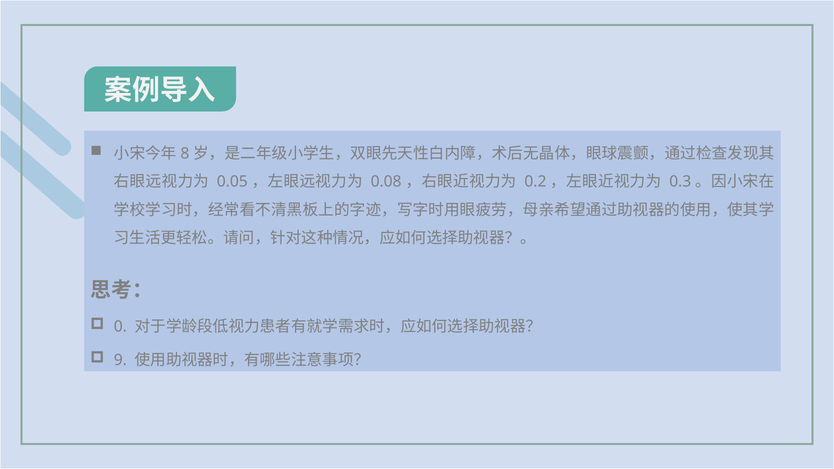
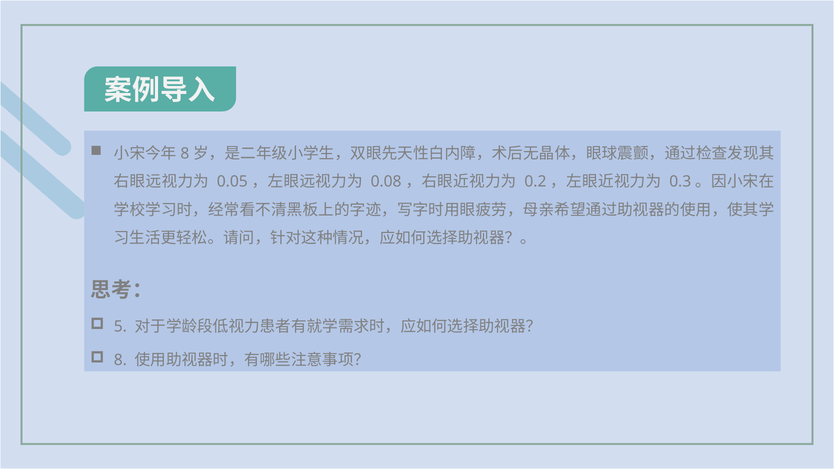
0: 0 -> 5
9: 9 -> 8
